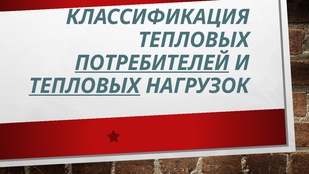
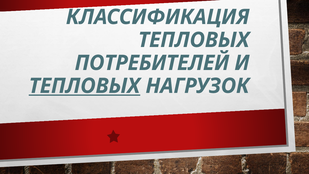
ПОТРЕБИТЕЛЕЙ underline: present -> none
